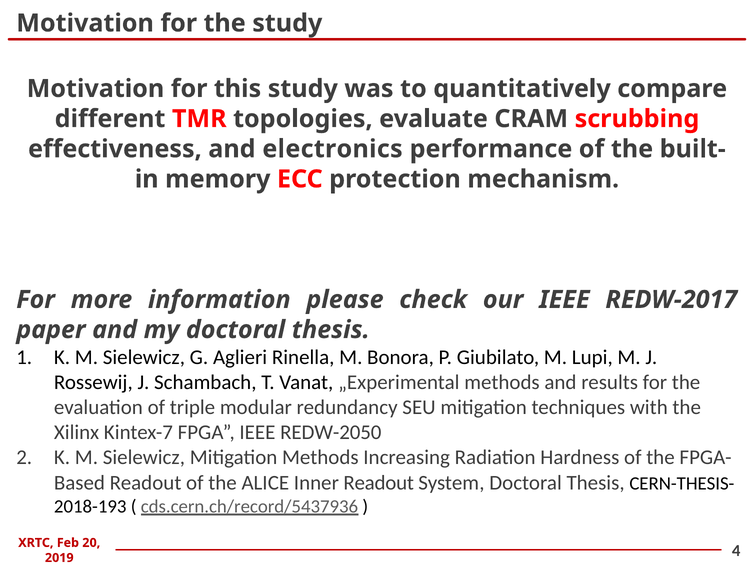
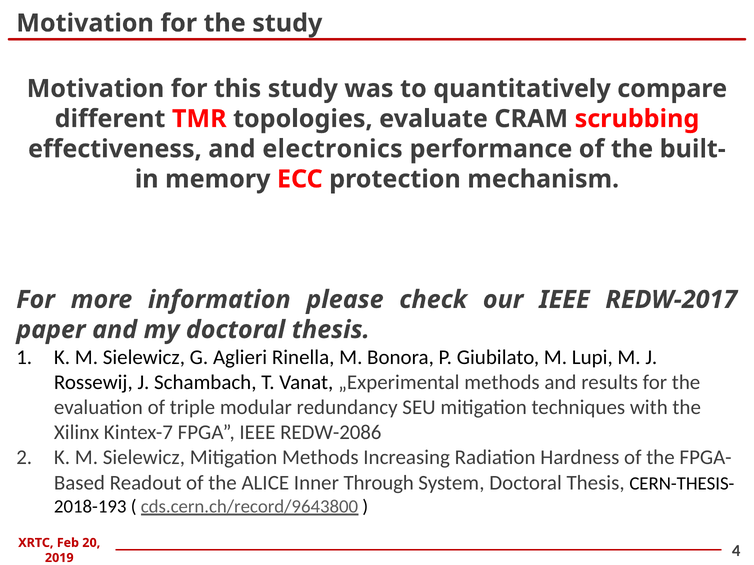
REDW-2050: REDW-2050 -> REDW-2086
Inner Readout: Readout -> Through
cds.cern.ch/record/5437936: cds.cern.ch/record/5437936 -> cds.cern.ch/record/9643800
